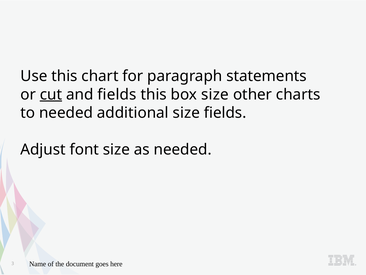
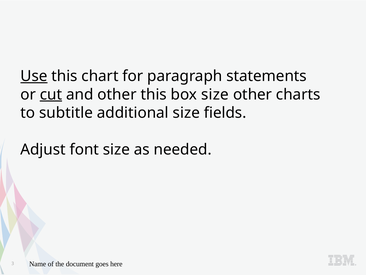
Use underline: none -> present
and fields: fields -> other
to needed: needed -> subtitle
